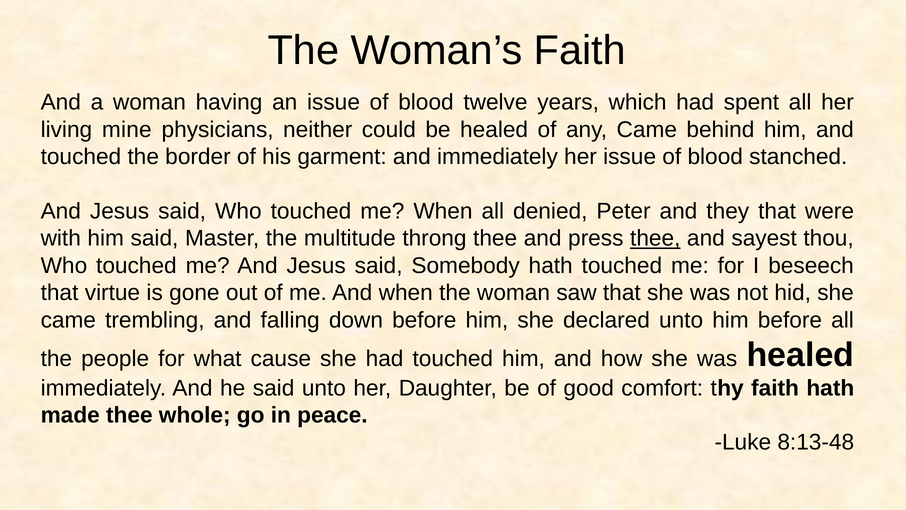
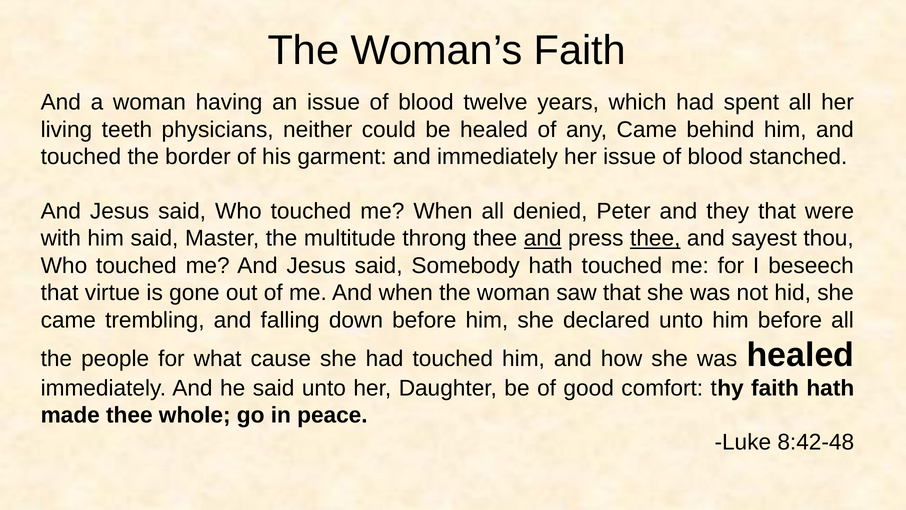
mine: mine -> teeth
and at (543, 238) underline: none -> present
8:13-48: 8:13-48 -> 8:42-48
